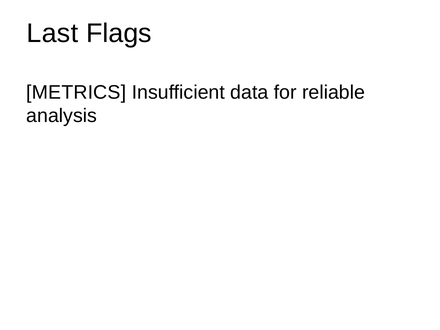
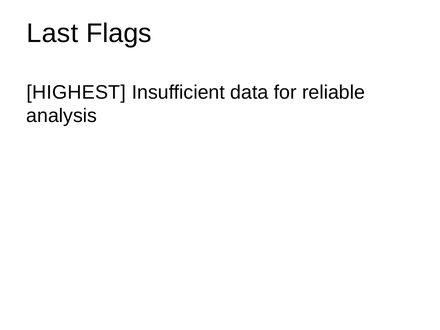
METRICS: METRICS -> HIGHEST
